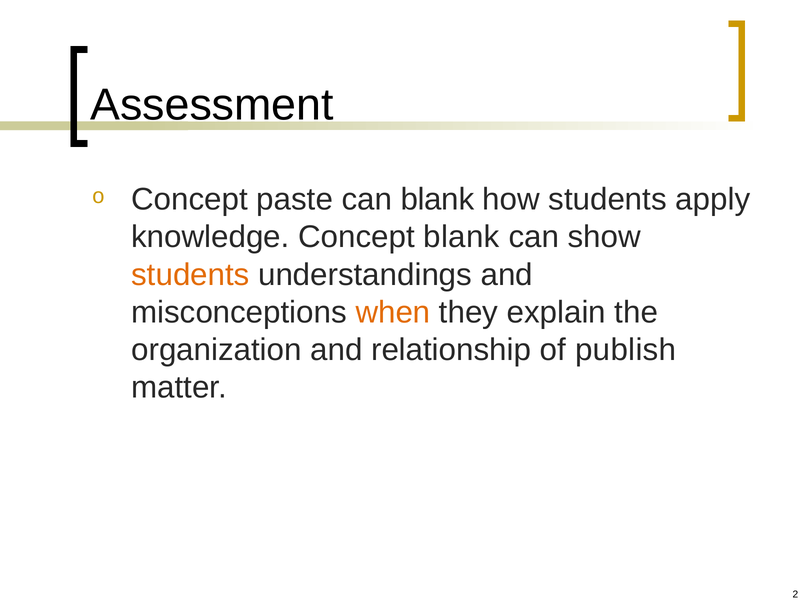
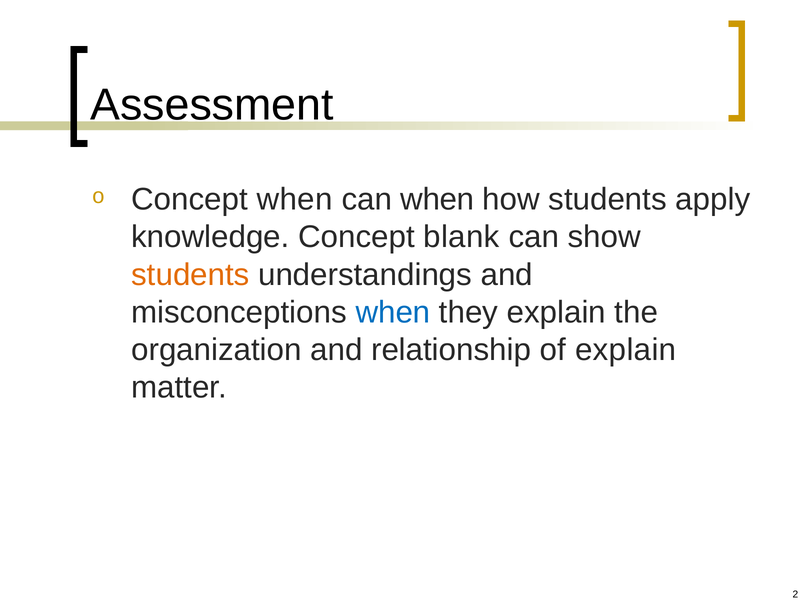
Concept paste: paste -> when
can blank: blank -> when
when at (393, 313) colour: orange -> blue
of publish: publish -> explain
